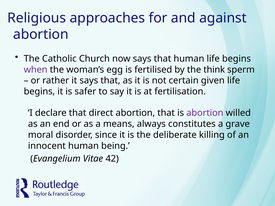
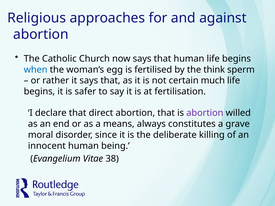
when colour: purple -> blue
given: given -> much
42: 42 -> 38
